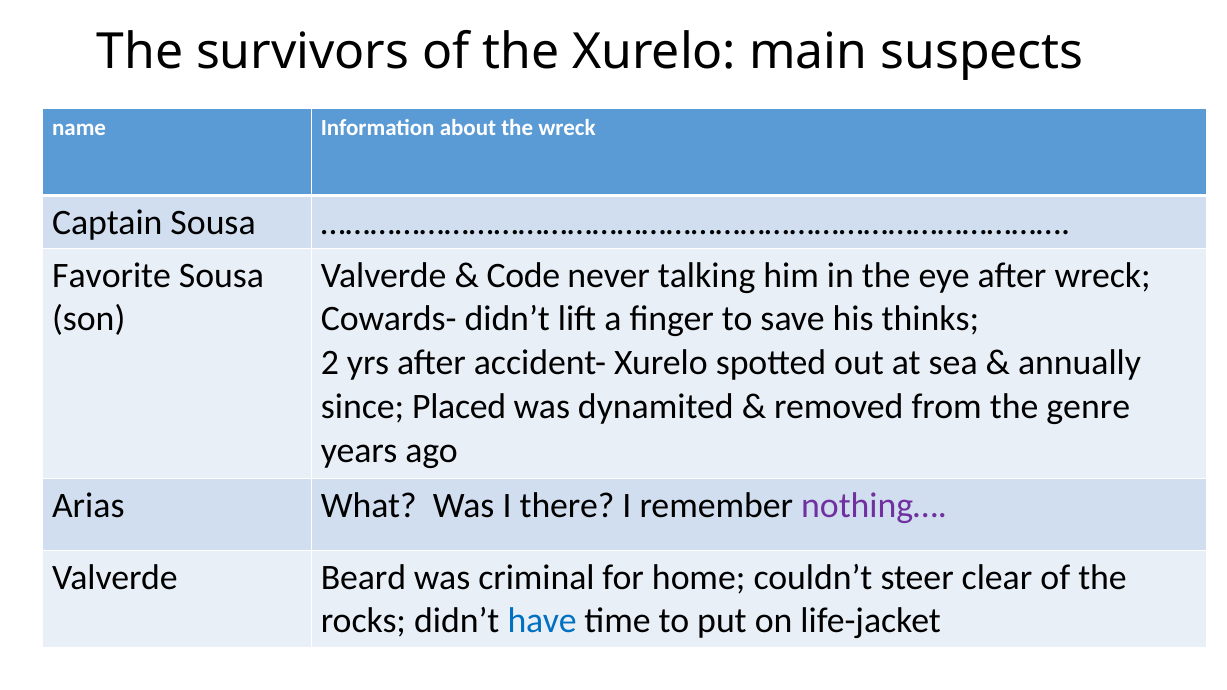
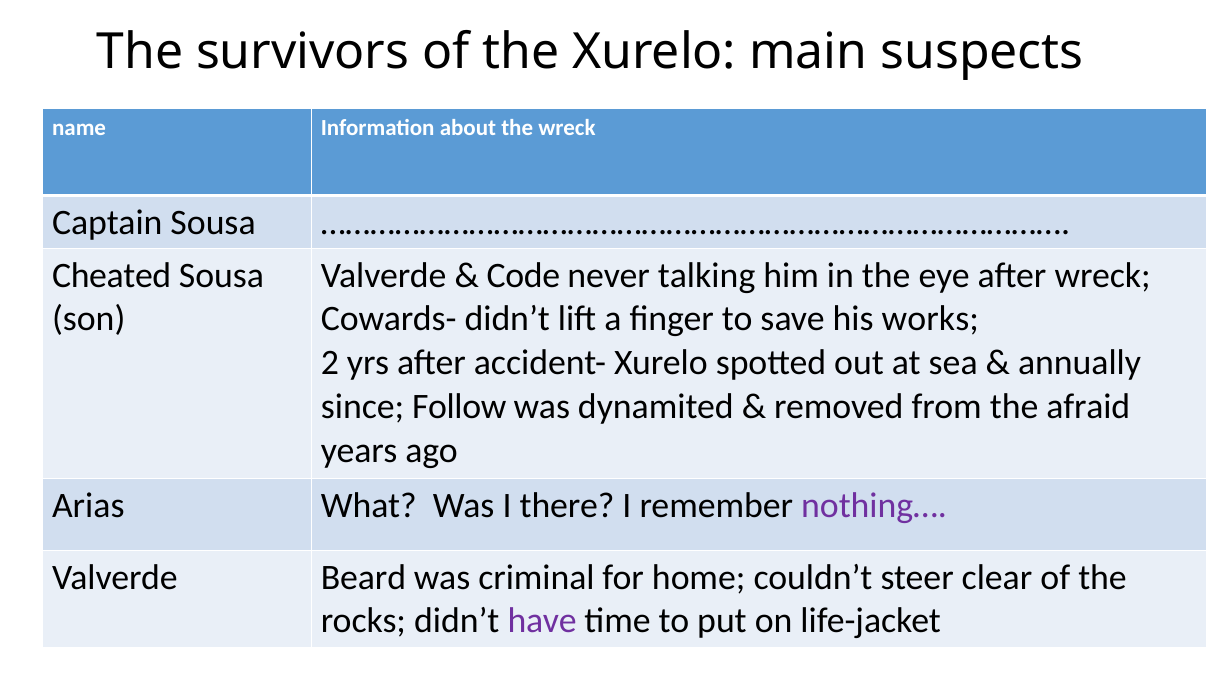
Favorite: Favorite -> Cheated
thinks: thinks -> works
Placed: Placed -> Follow
genre: genre -> afraid
have colour: blue -> purple
